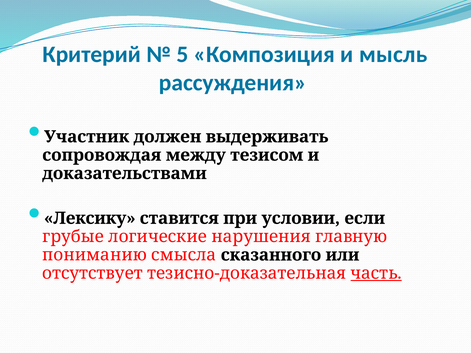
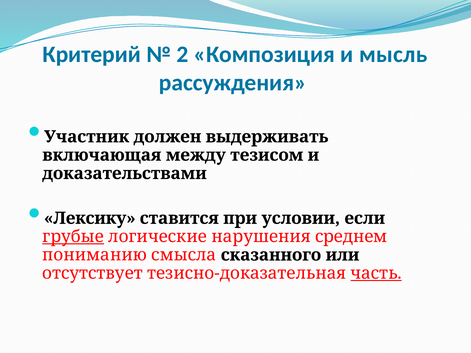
5: 5 -> 2
сопровождая: сопровождая -> включающая
грубые underline: none -> present
главную: главную -> среднем
